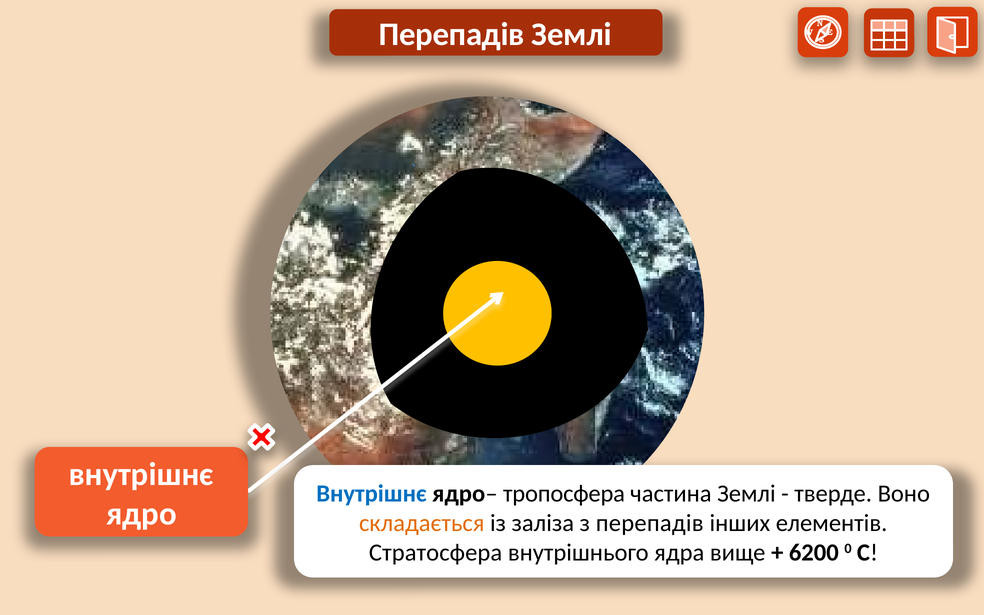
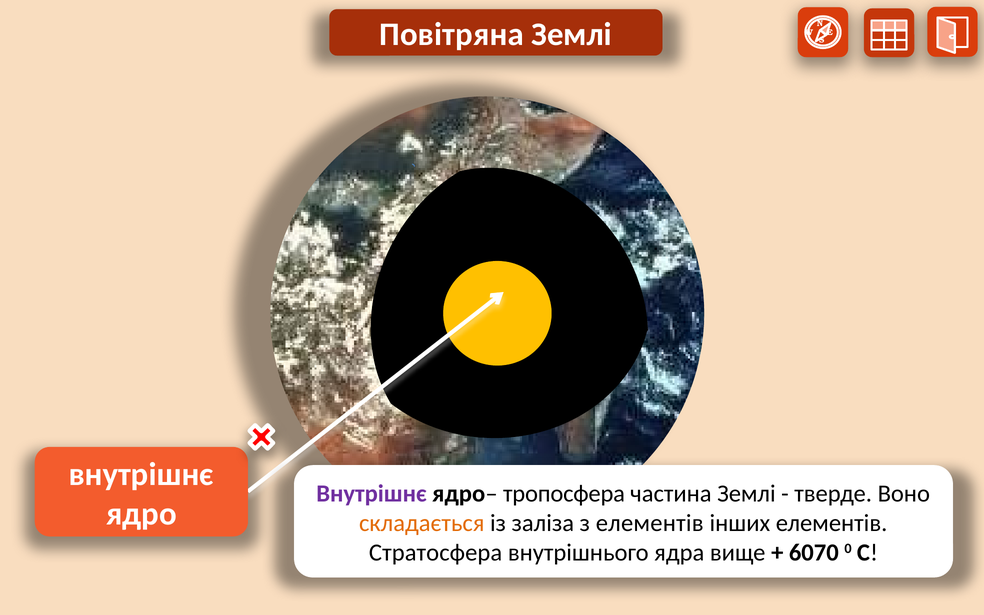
Перепадів at (452, 35): Перепадів -> Повітряна
Внутрішнє at (372, 493) colour: blue -> purple
з перепадів: перепадів -> елементів
6200: 6200 -> 6070
